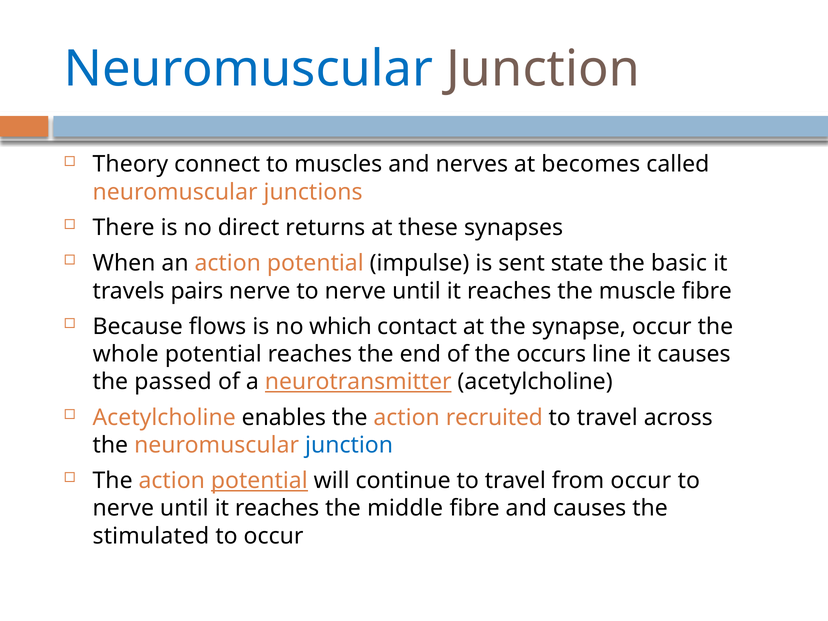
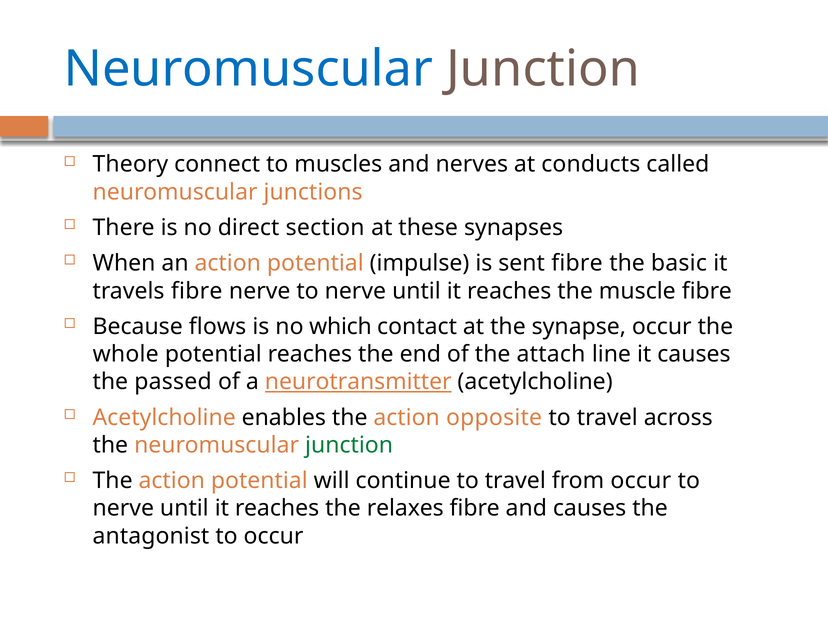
becomes: becomes -> conducts
returns: returns -> section
sent state: state -> fibre
travels pairs: pairs -> fibre
occurs: occurs -> attach
recruited: recruited -> opposite
junction at (349, 445) colour: blue -> green
potential at (259, 481) underline: present -> none
middle: middle -> relaxes
stimulated: stimulated -> antagonist
